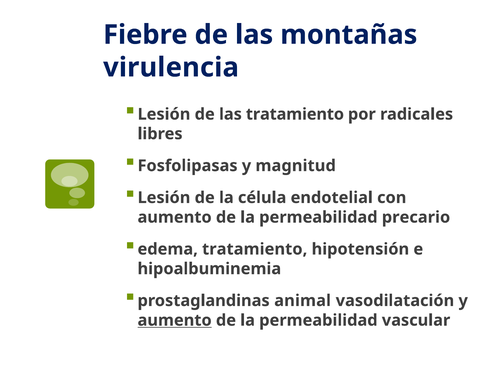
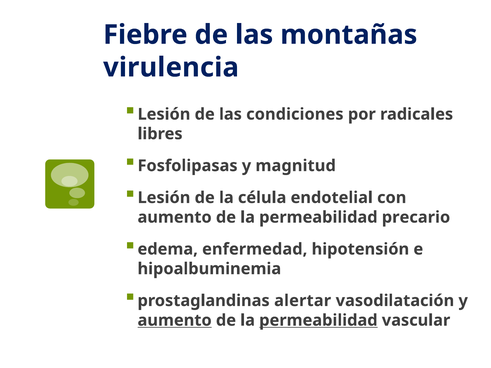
las tratamiento: tratamiento -> condiciones
edema tratamiento: tratamiento -> enfermedad
animal: animal -> alertar
permeabilidad at (318, 321) underline: none -> present
